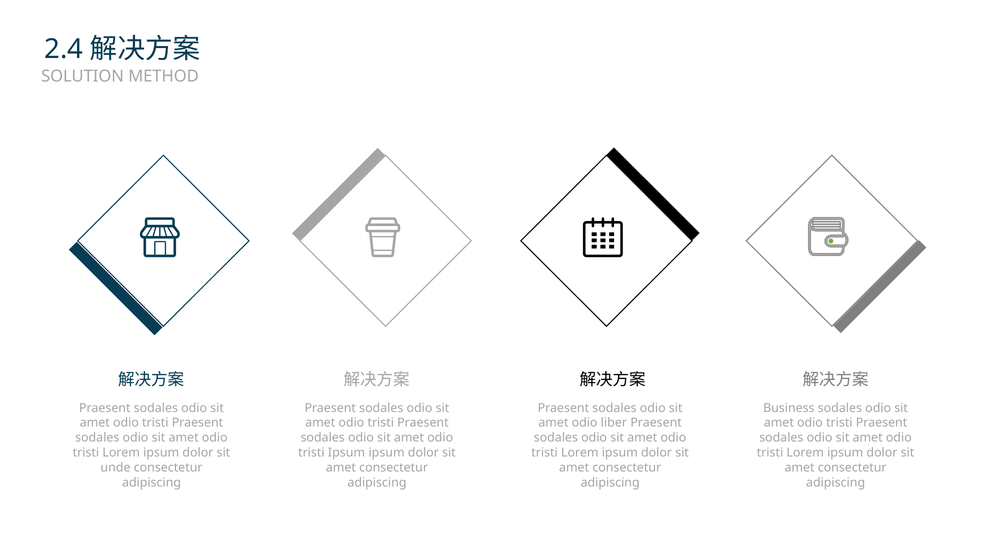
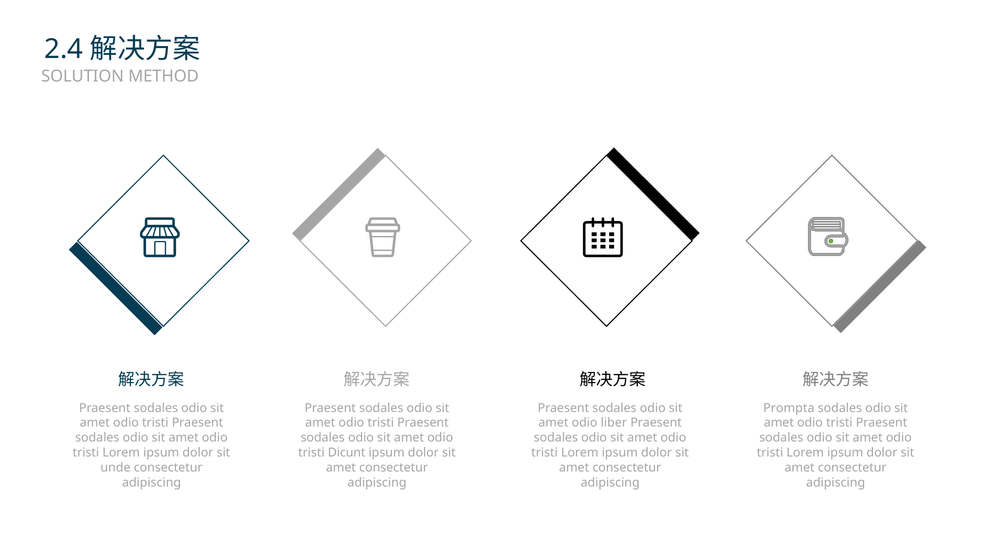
Business: Business -> Prompta
tristi Ipsum: Ipsum -> Dicunt
